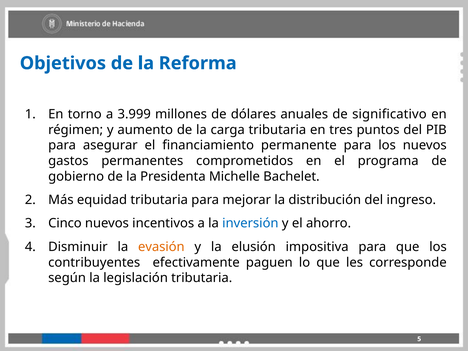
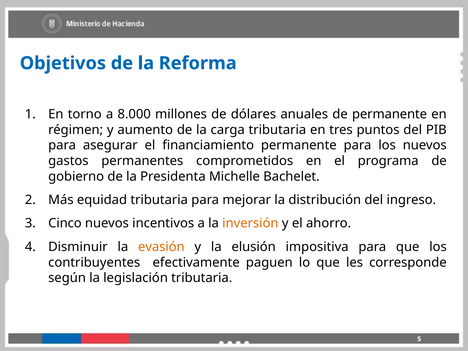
3.999: 3.999 -> 8.000
de significativo: significativo -> permanente
inversión colour: blue -> orange
